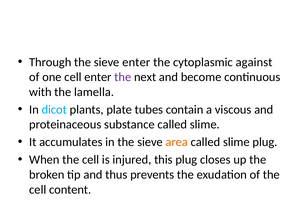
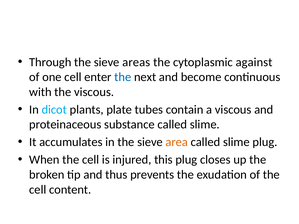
sieve enter: enter -> areas
the at (123, 77) colour: purple -> blue
the lamella: lamella -> viscous
